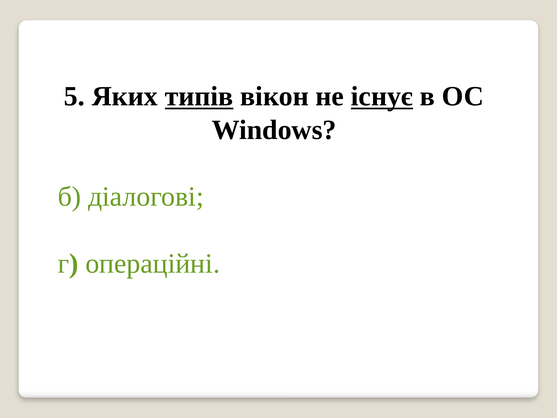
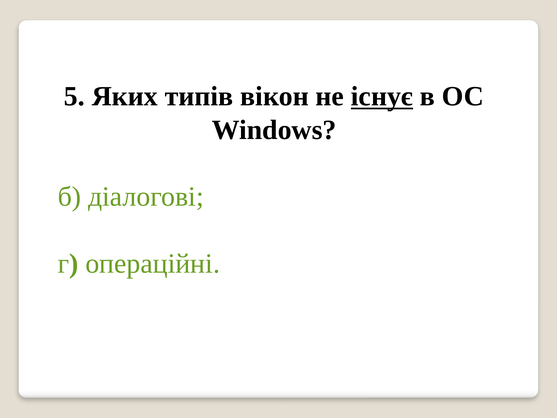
типів underline: present -> none
